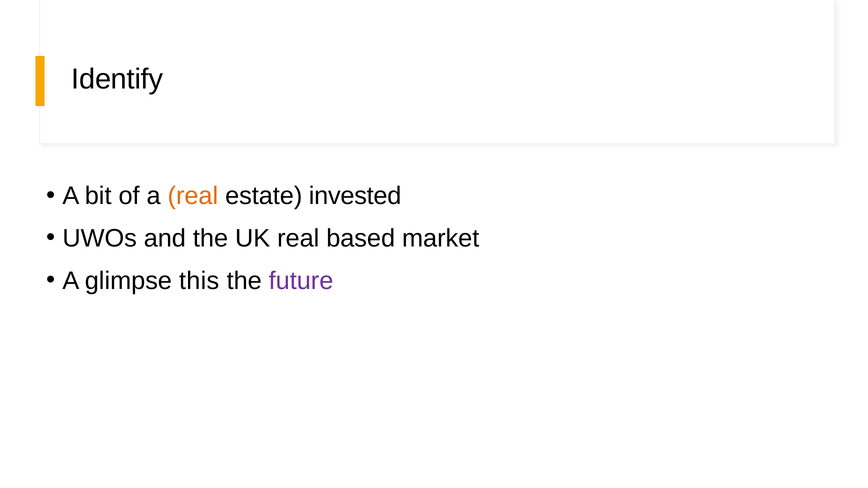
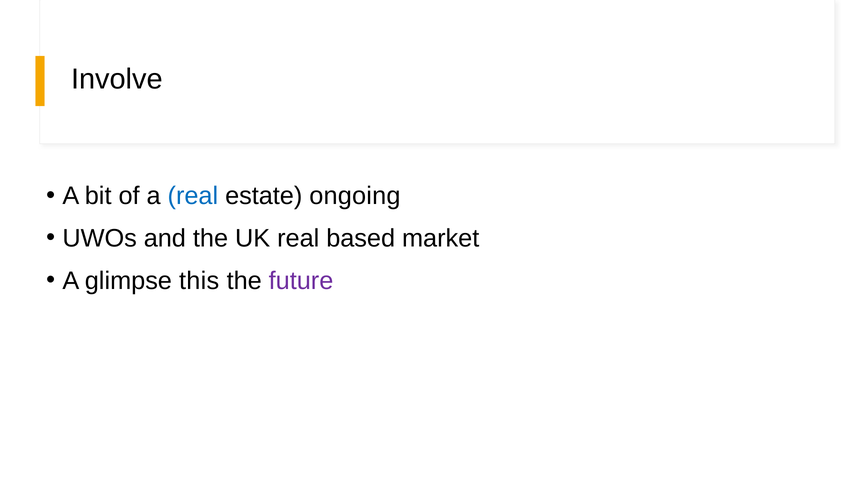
Identify: Identify -> Involve
real at (193, 196) colour: orange -> blue
invested: invested -> ongoing
